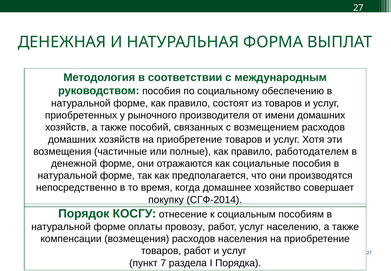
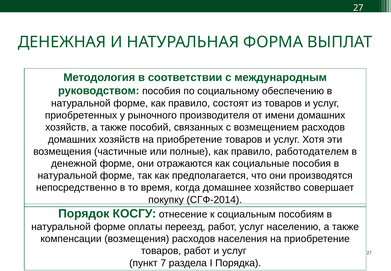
провозу: провозу -> переезд
